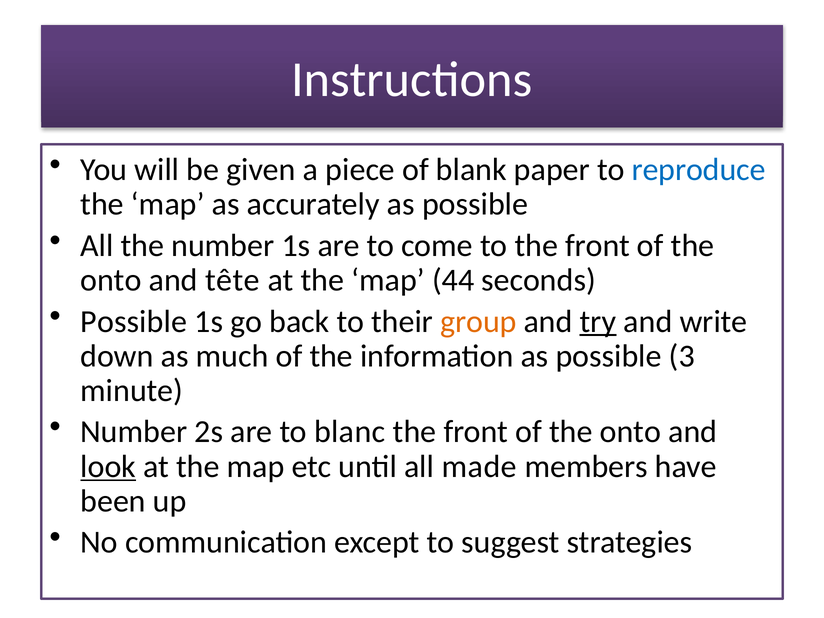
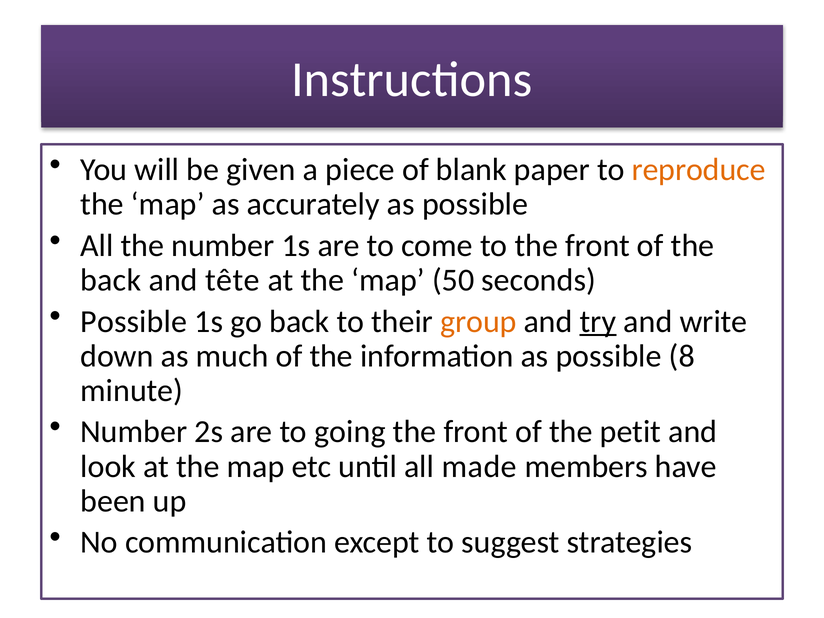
reproduce colour: blue -> orange
onto at (111, 280): onto -> back
44: 44 -> 50
3: 3 -> 8
blanc: blanc -> going
onto at (630, 432): onto -> petit
look underline: present -> none
